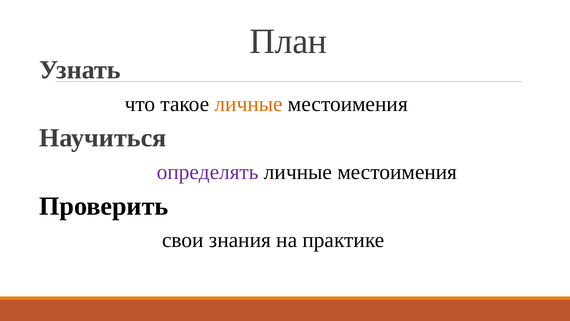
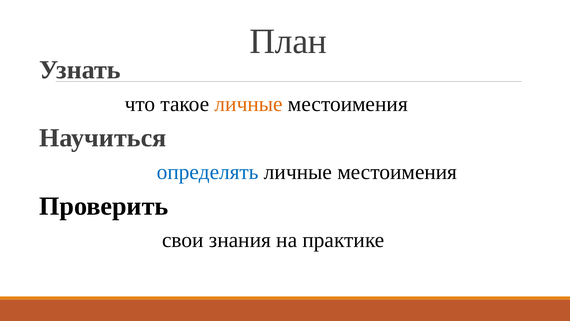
определять colour: purple -> blue
